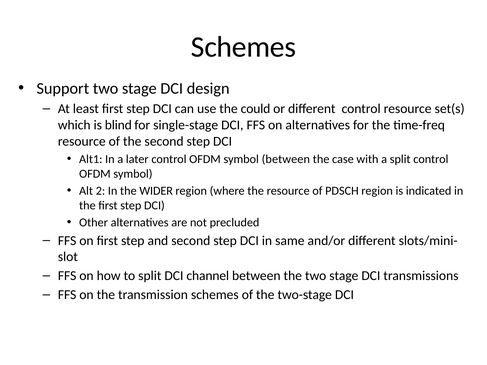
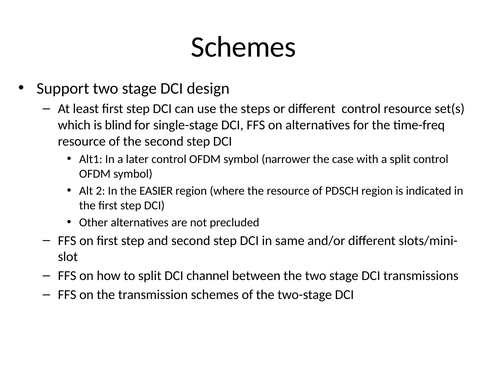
could: could -> steps
symbol between: between -> narrower
WIDER: WIDER -> EASIER
